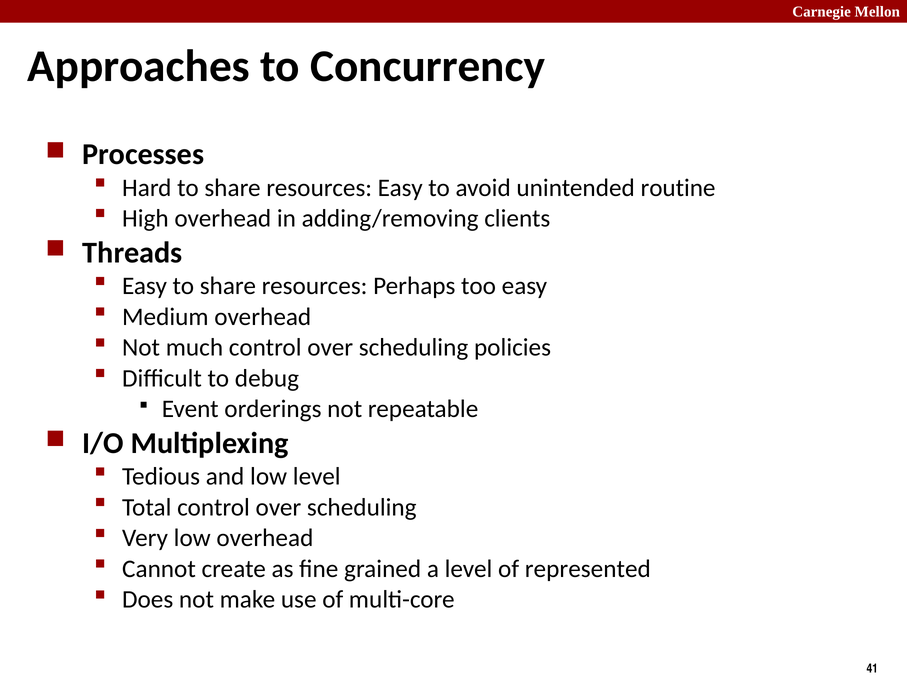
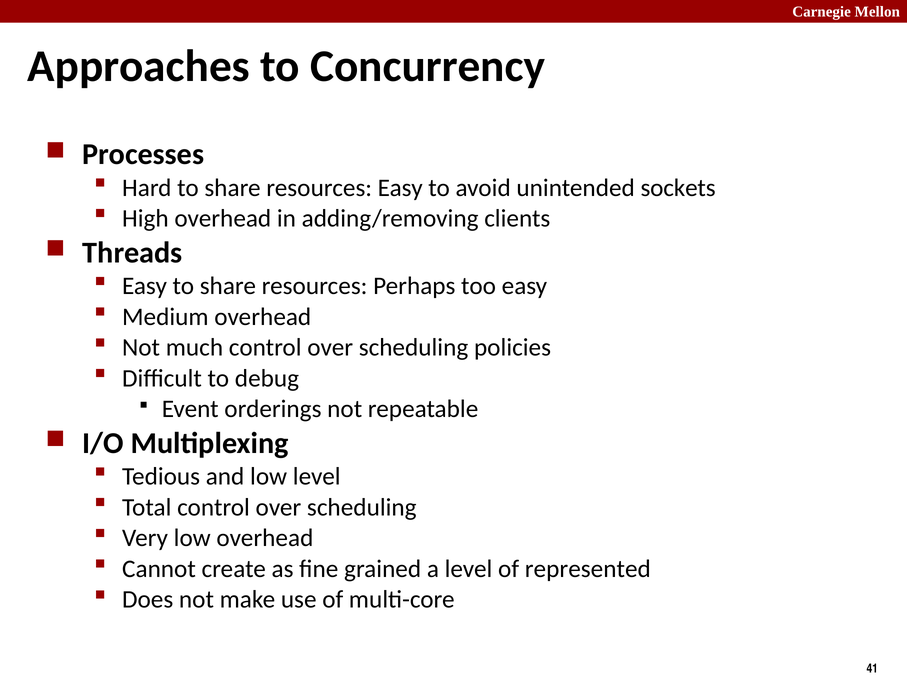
routine: routine -> sockets
